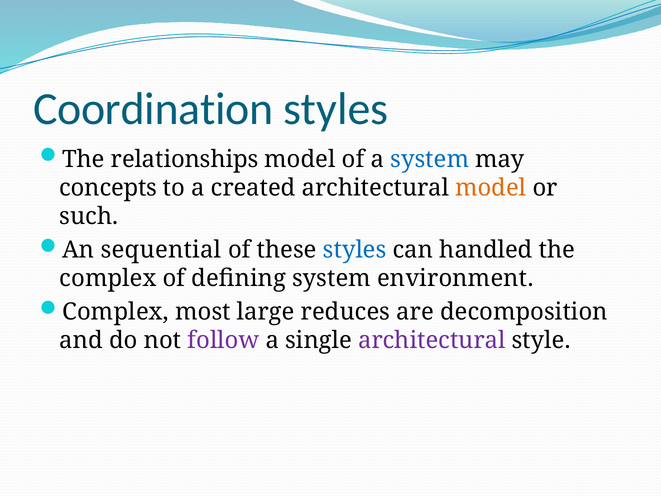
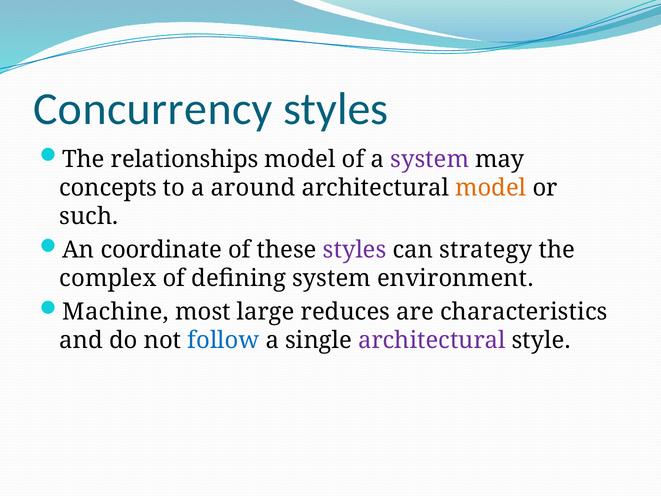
Coordination: Coordination -> Concurrency
system at (430, 159) colour: blue -> purple
created: created -> around
sequential: sequential -> coordinate
styles at (355, 250) colour: blue -> purple
handled: handled -> strategy
Complex at (116, 312): Complex -> Machine
decomposition: decomposition -> characteristics
follow colour: purple -> blue
